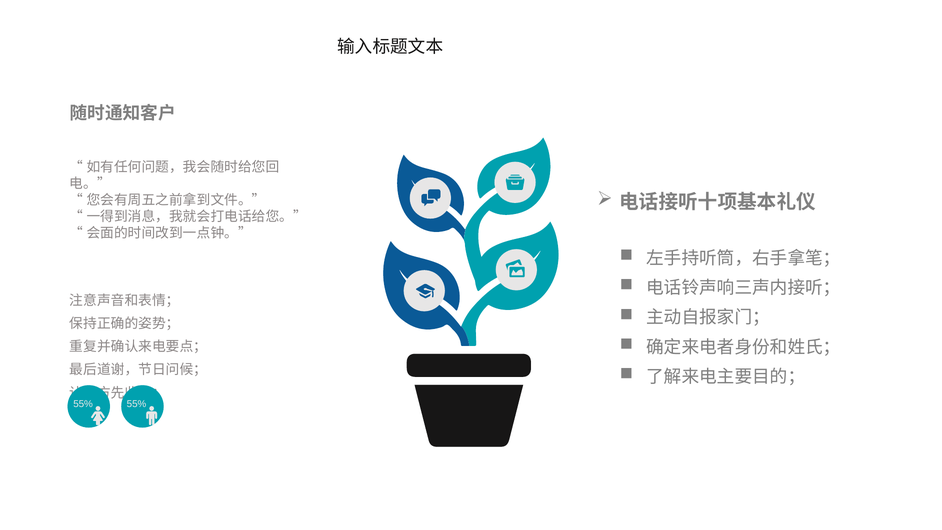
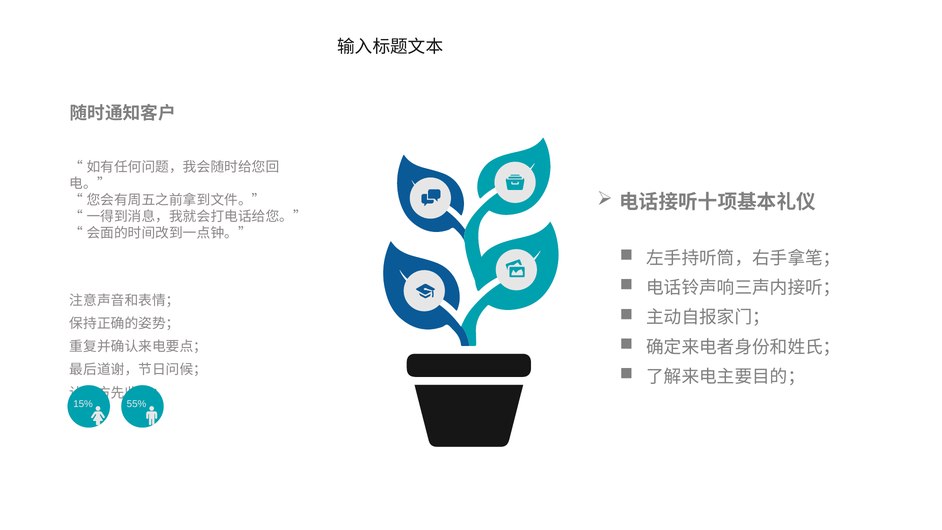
55% at (83, 404): 55% -> 15%
